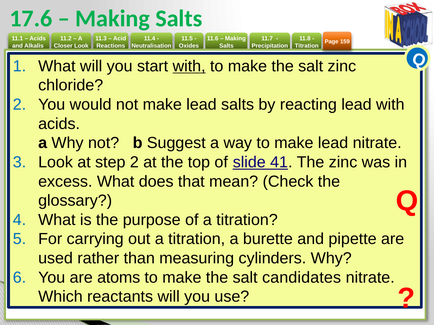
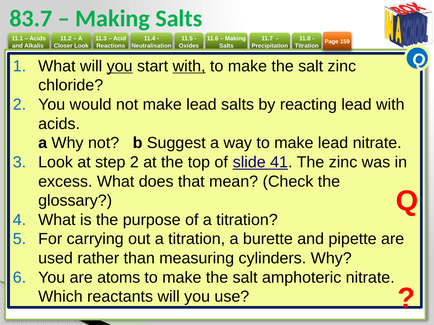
17.6: 17.6 -> 83.7
you at (120, 66) underline: none -> present
candidates: candidates -> amphoteric
